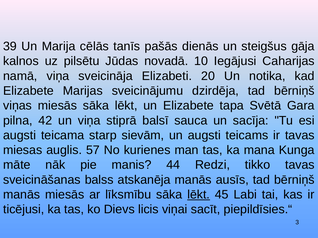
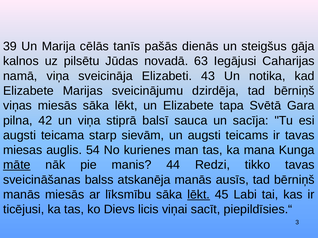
10: 10 -> 63
20: 20 -> 43
57: 57 -> 54
māte underline: none -> present
